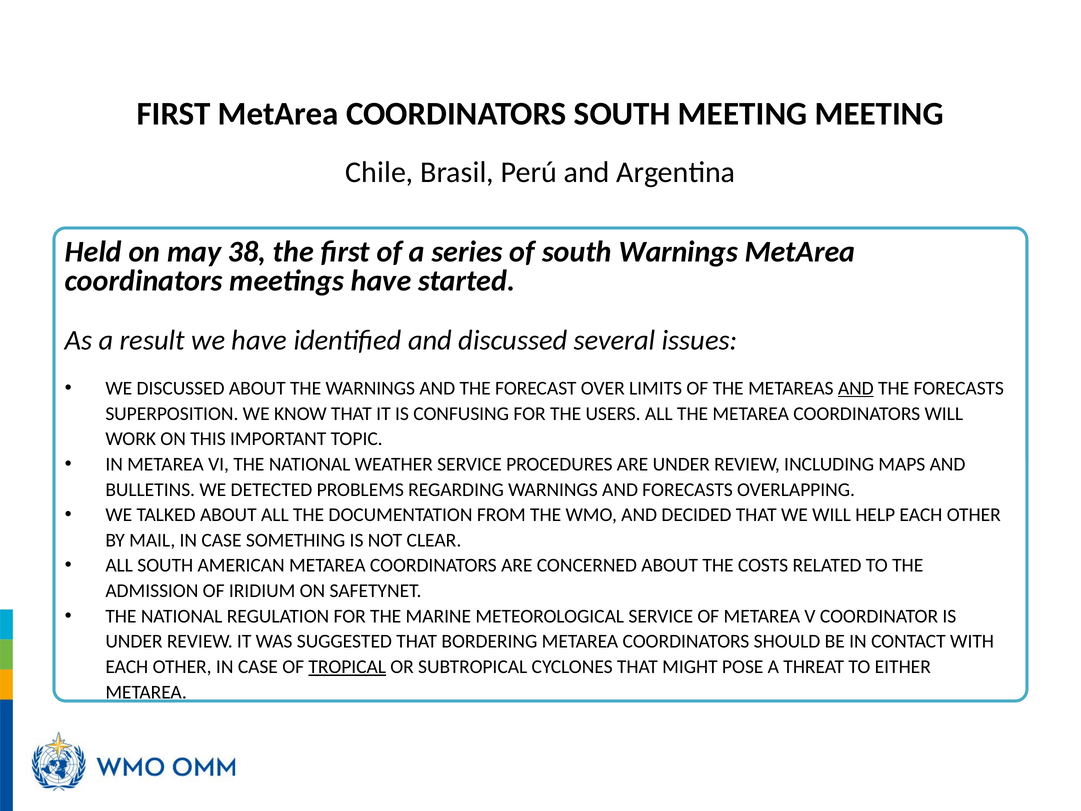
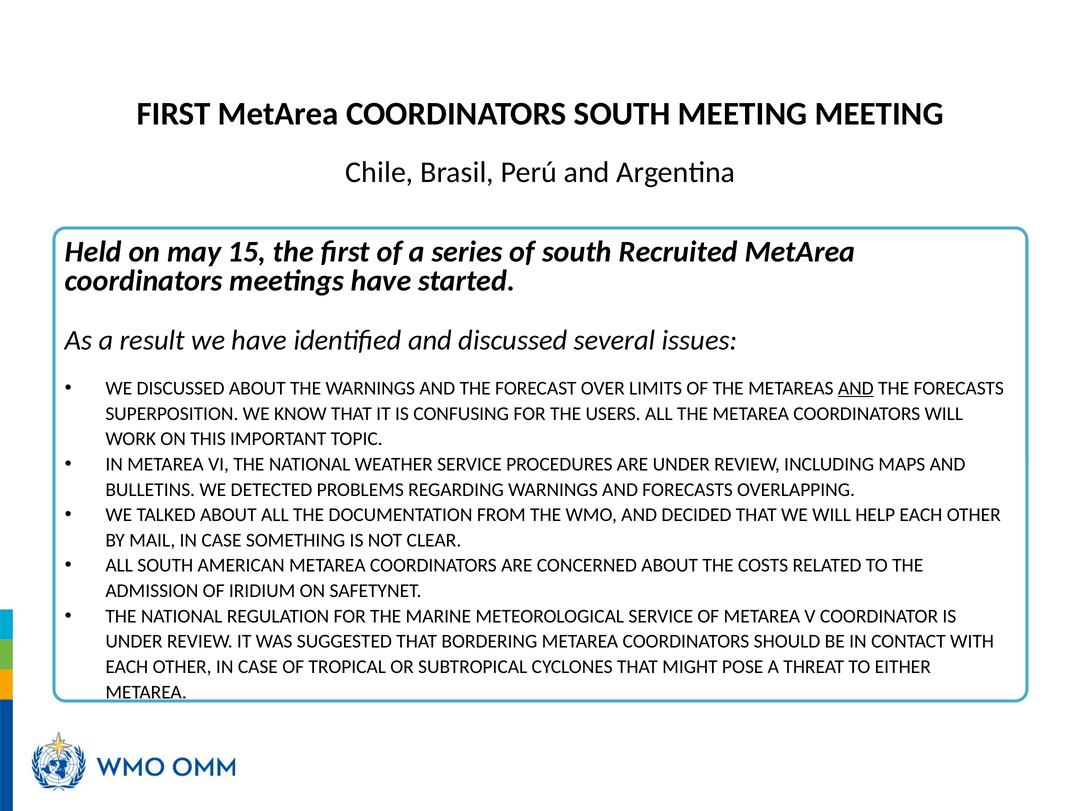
38: 38 -> 15
south Warnings: Warnings -> Recruited
TROPICAL underline: present -> none
